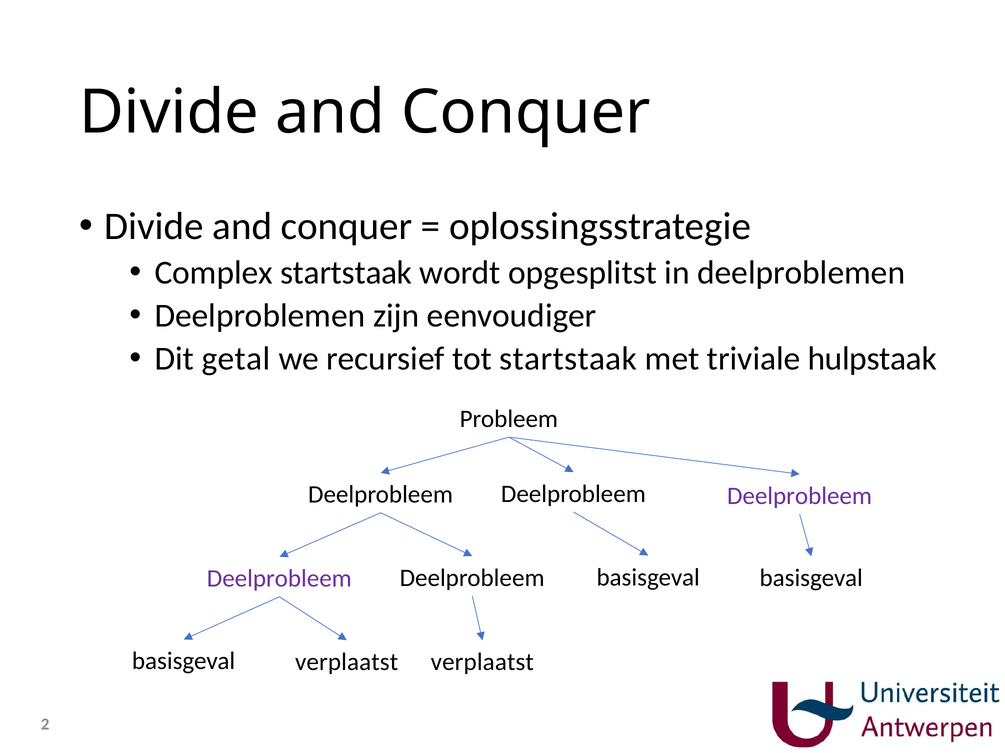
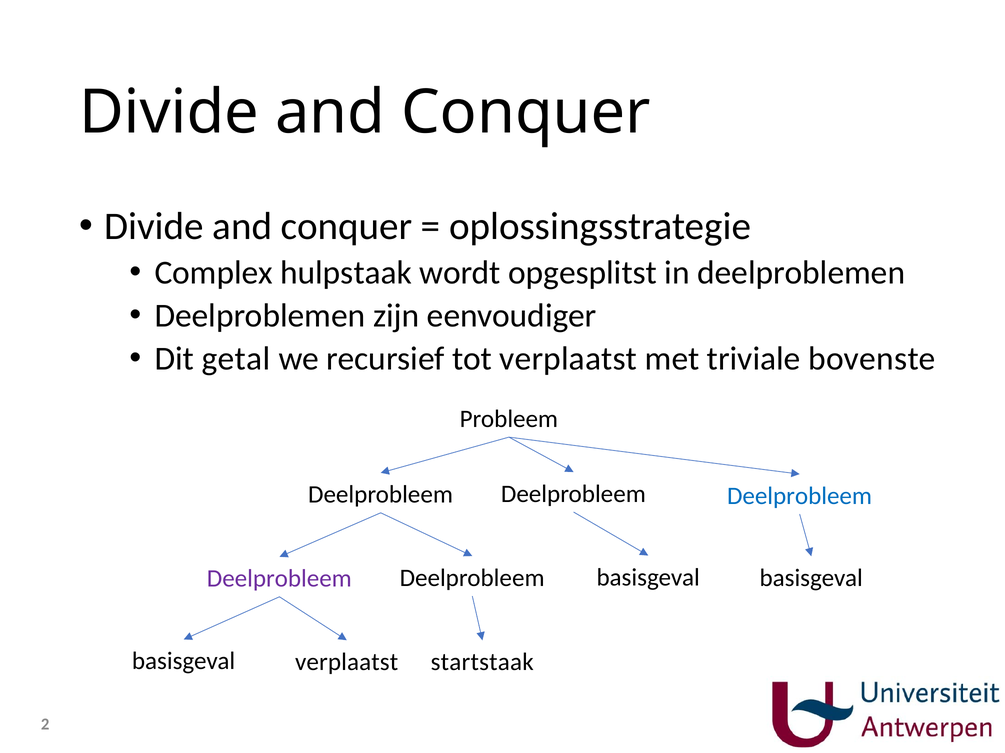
Complex startstaak: startstaak -> hulpstaak
tot startstaak: startstaak -> verplaatst
hulpstaak: hulpstaak -> bovenste
Deelprobleem at (799, 496) colour: purple -> blue
verplaatst at (482, 663): verplaatst -> startstaak
